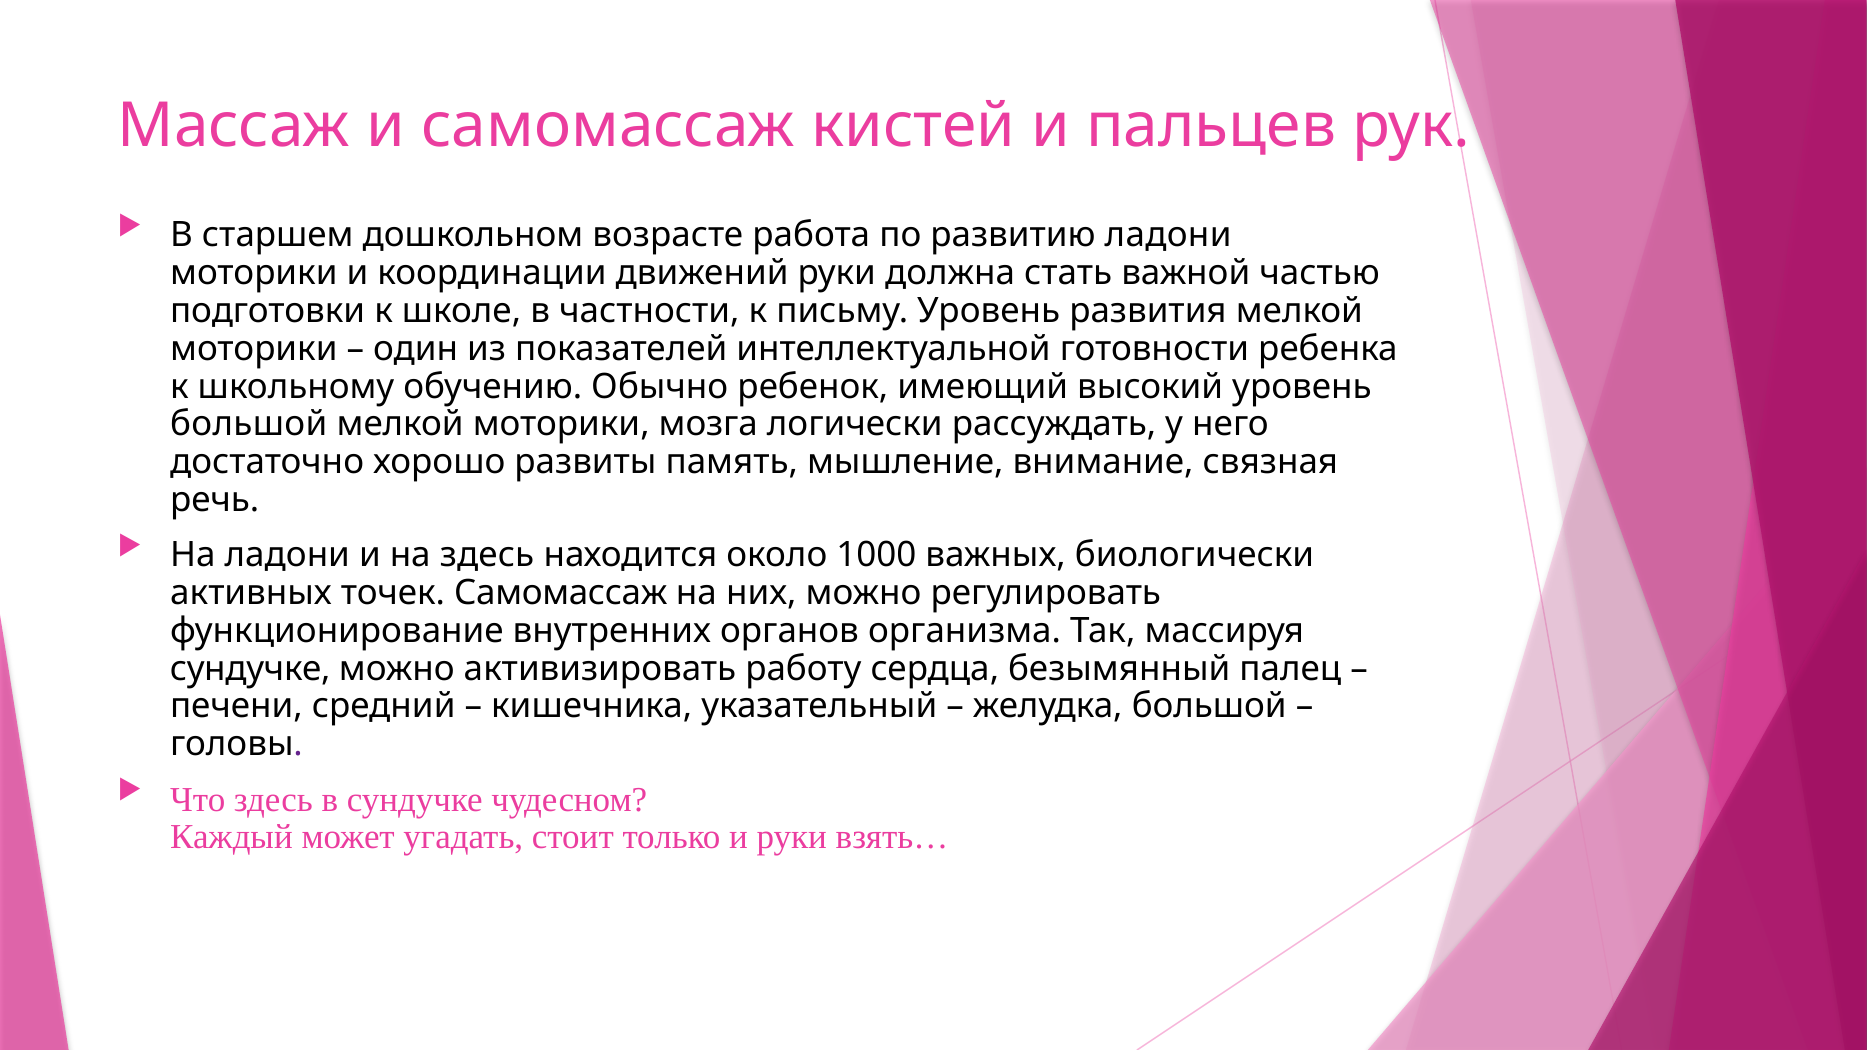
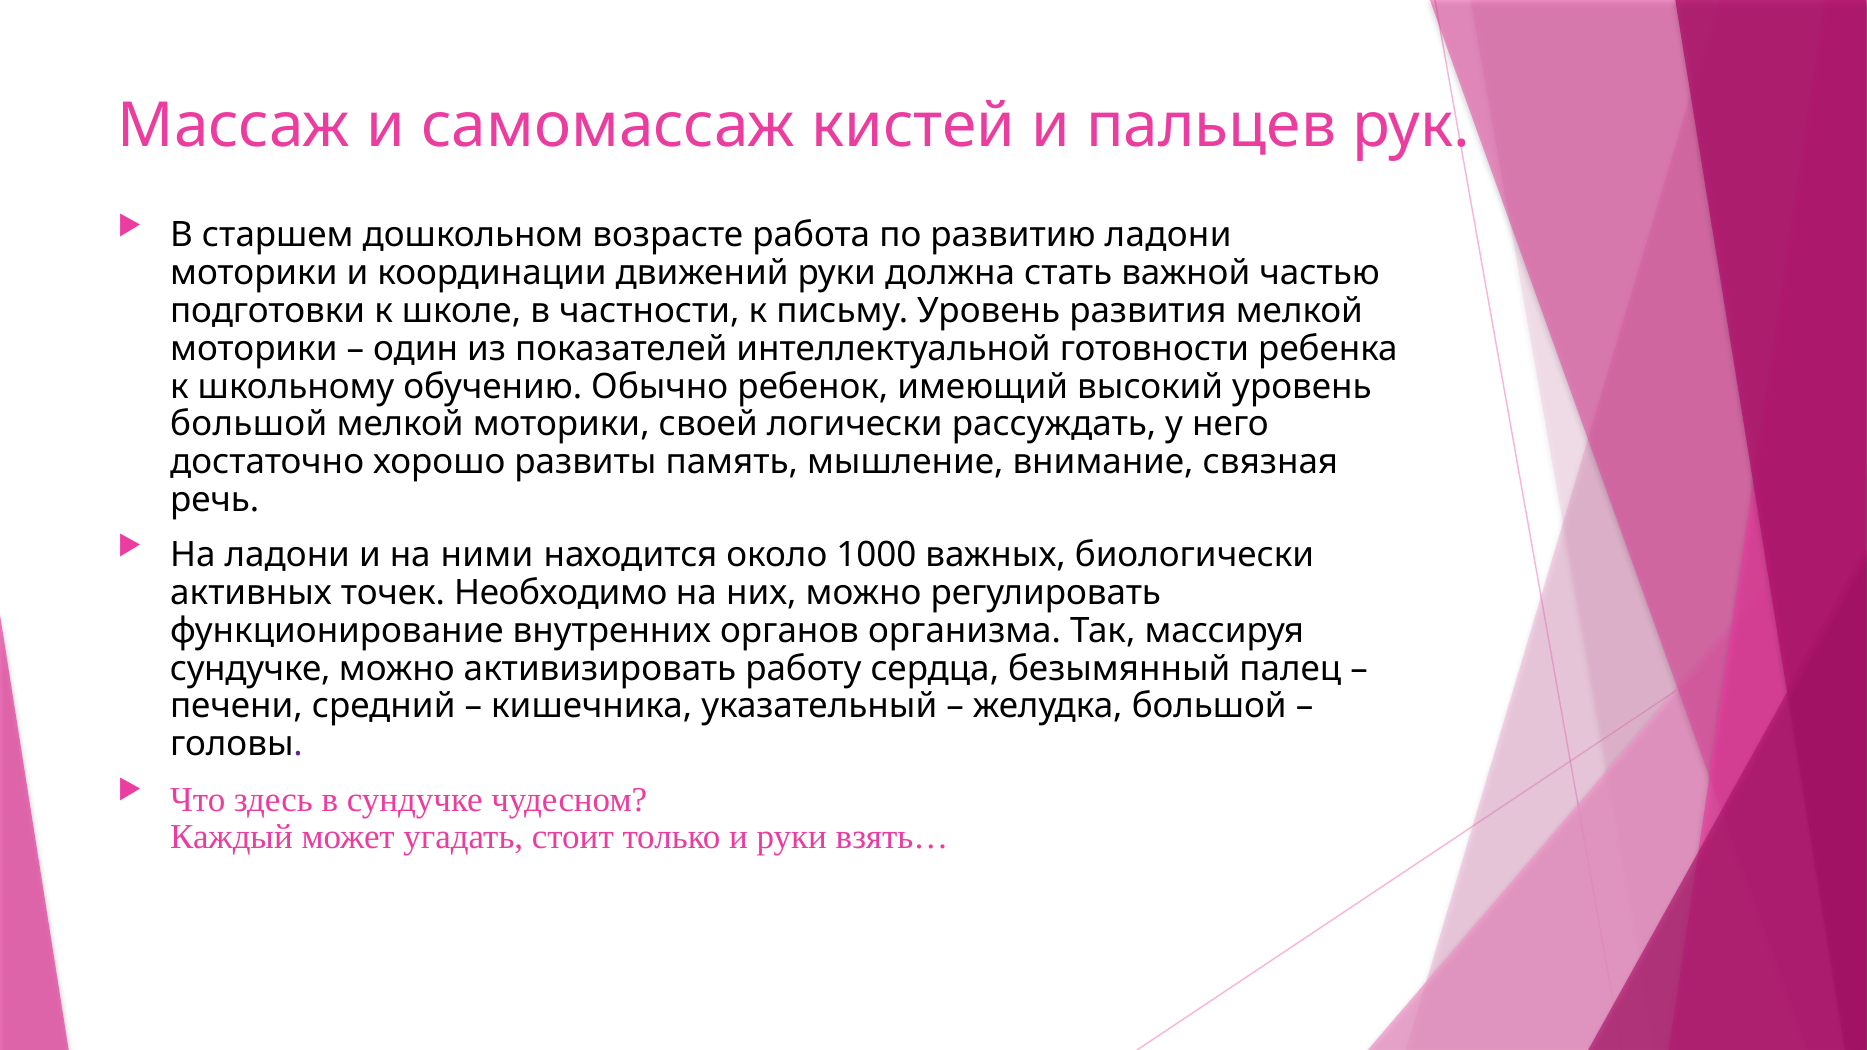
мозга: мозга -> своей
на здесь: здесь -> ними
точек Самомассаж: Самомассаж -> Необходимо
